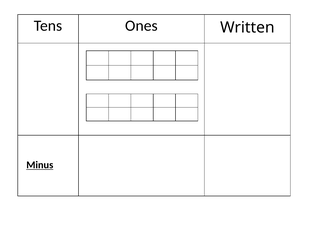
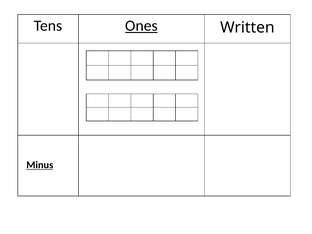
Ones underline: none -> present
